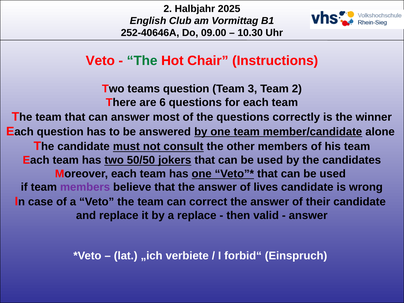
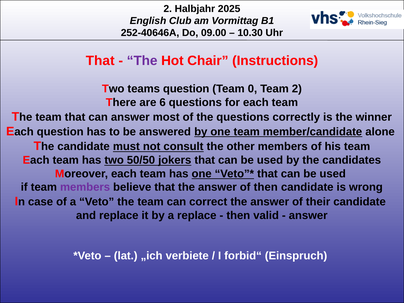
Veto at (100, 61): Veto -> That
The at (142, 61) colour: green -> purple
3: 3 -> 0
of lives: lives -> then
